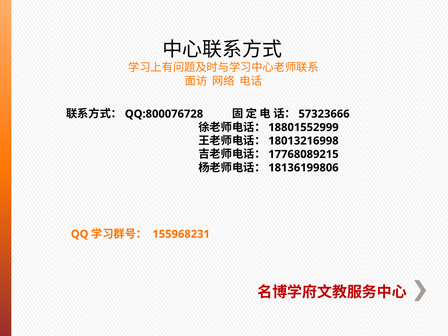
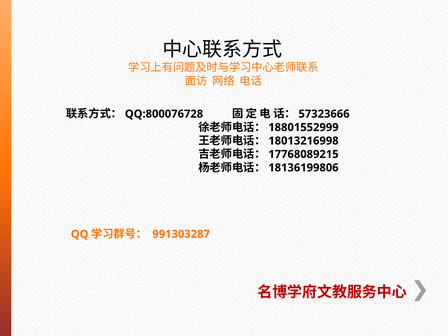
155968231: 155968231 -> 991303287
